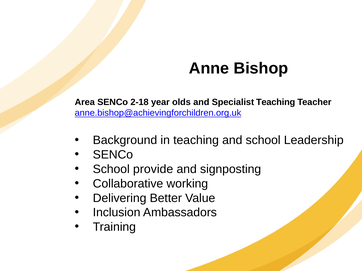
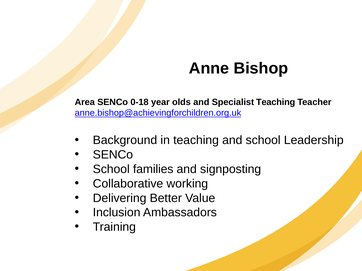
2-18: 2-18 -> 0-18
provide: provide -> families
